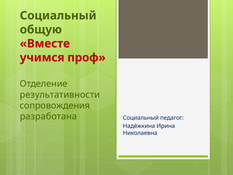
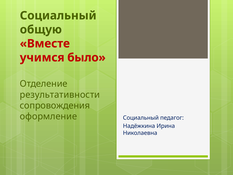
проф: проф -> было
разработана: разработана -> оформление
